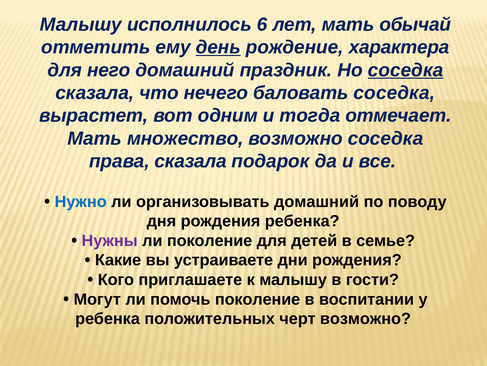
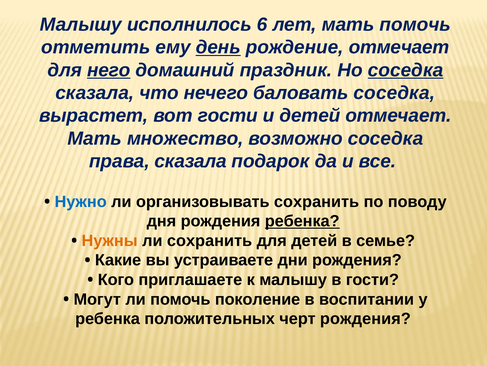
мать обычай: обычай -> помочь
рождение характера: характера -> отмечает
него underline: none -> present
вот одним: одним -> гости
и тогда: тогда -> детей
организовывать домашний: домашний -> сохранить
ребенка at (302, 221) underline: none -> present
Нужны colour: purple -> orange
ли поколение: поколение -> сохранить
черт возможно: возможно -> рождения
